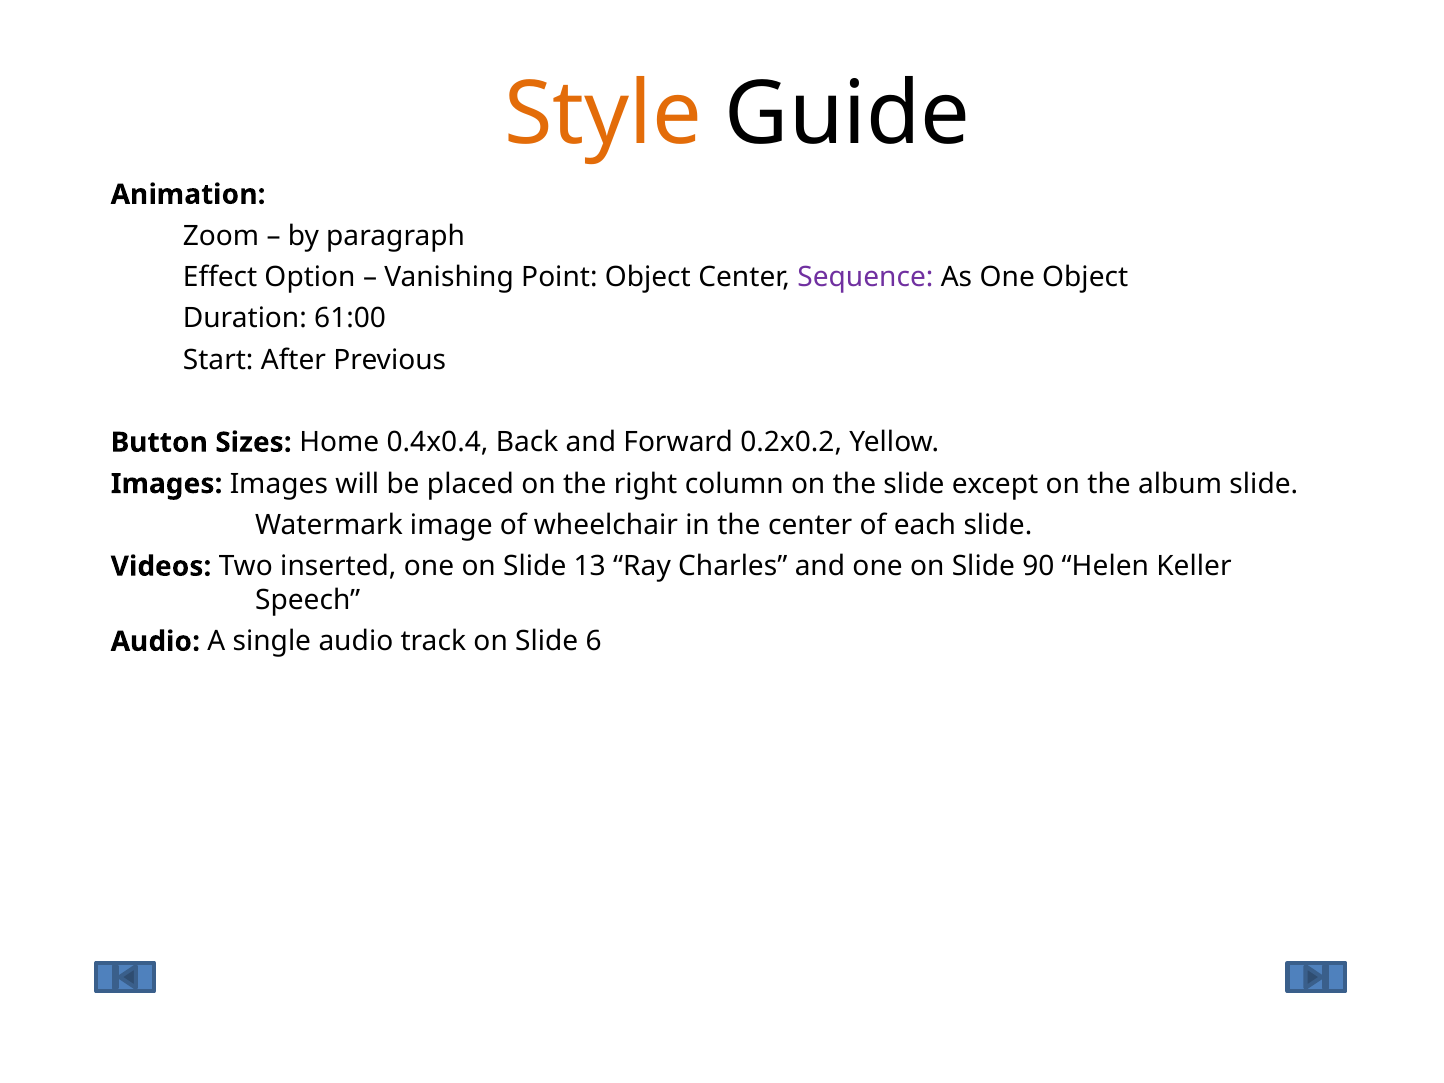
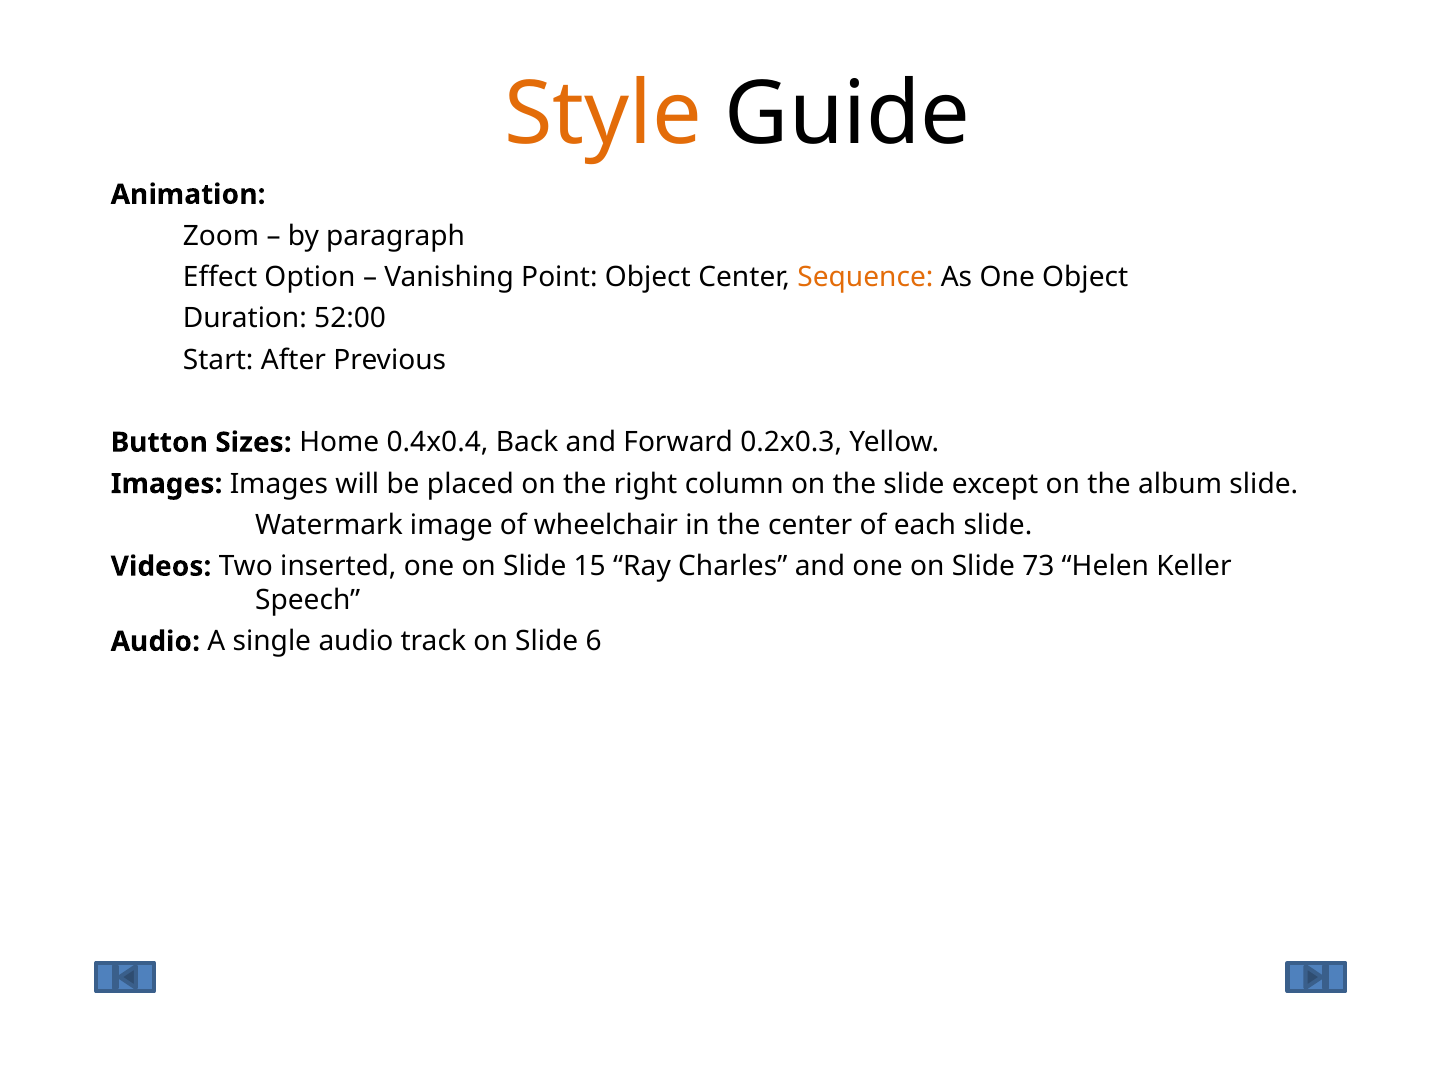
Sequence colour: purple -> orange
61:00: 61:00 -> 52:00
0.2x0.2: 0.2x0.2 -> 0.2x0.3
13: 13 -> 15
90: 90 -> 73
